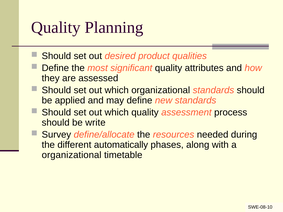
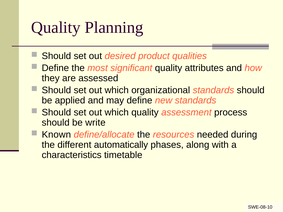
Survey: Survey -> Known
organizational at (72, 155): organizational -> characteristics
